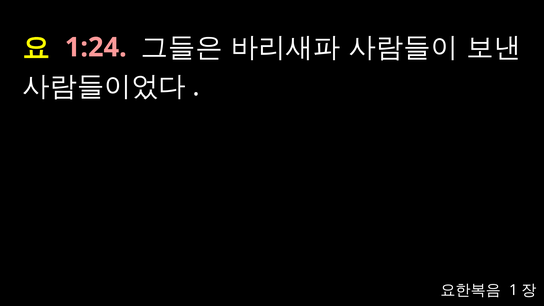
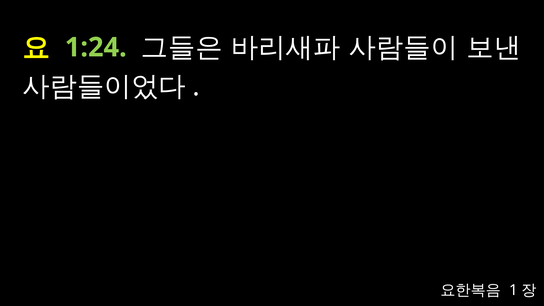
1:24 colour: pink -> light green
